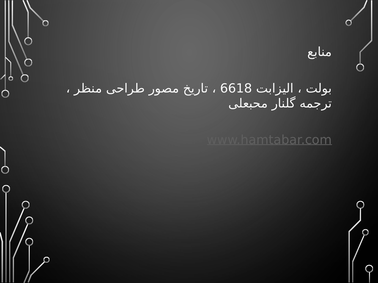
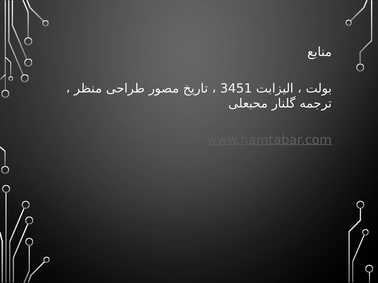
6618: 6618 -> 3451
